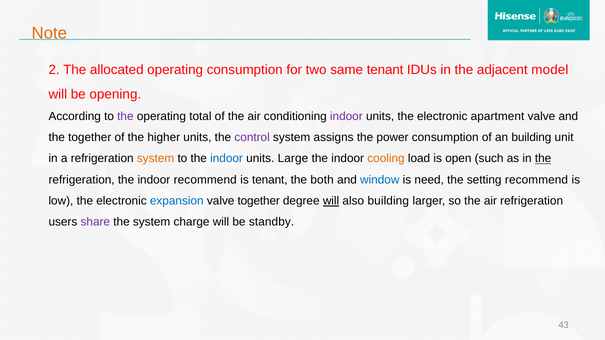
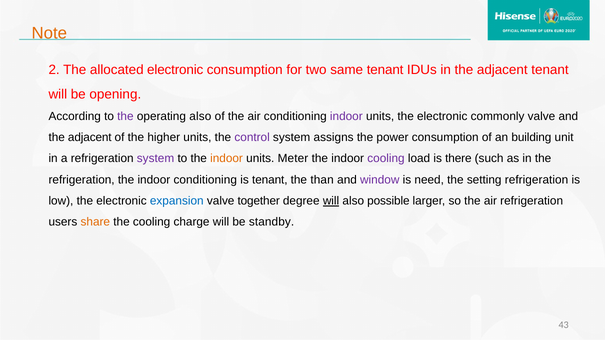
allocated operating: operating -> electronic
adjacent model: model -> tenant
operating total: total -> also
apartment: apartment -> commonly
together at (90, 138): together -> adjacent
system at (156, 159) colour: orange -> purple
indoor at (227, 159) colour: blue -> orange
Large: Large -> Meter
cooling at (386, 159) colour: orange -> purple
open: open -> there
the at (543, 159) underline: present -> none
indoor recommend: recommend -> conditioning
both: both -> than
window colour: blue -> purple
setting recommend: recommend -> refrigeration
also building: building -> possible
share colour: purple -> orange
the system: system -> cooling
